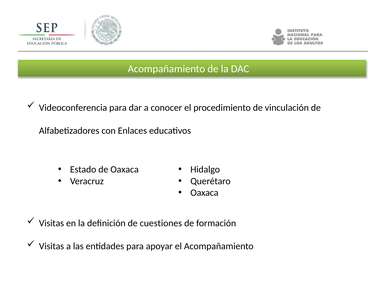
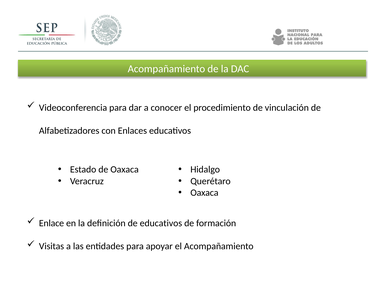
Visitas at (51, 223): Visitas -> Enlace
de cuestiones: cuestiones -> educativos
